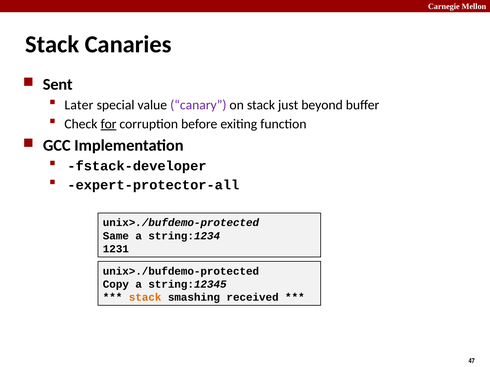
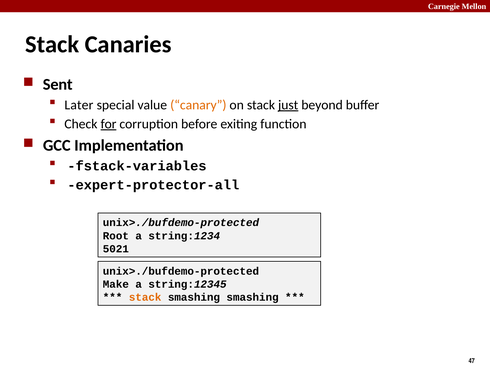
canary colour: purple -> orange
just underline: none -> present
fstack-developer: fstack-developer -> fstack-variables
Same: Same -> Root
1231: 1231 -> 5021
Copy: Copy -> Make
smashing received: received -> smashing
